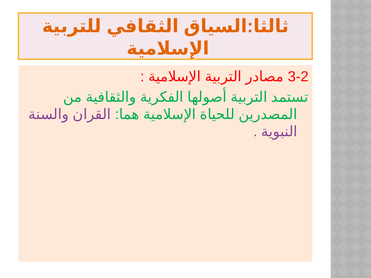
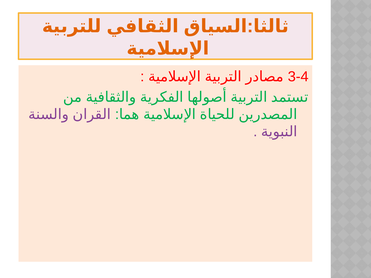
3-2: 3-2 -> 3-4
